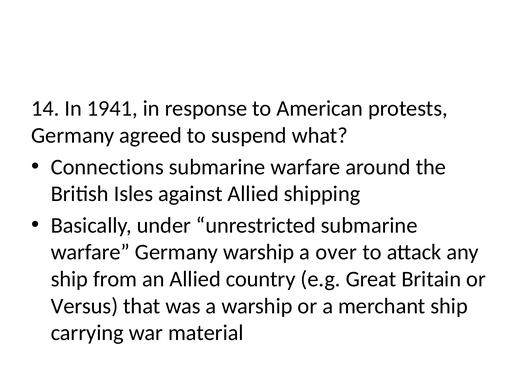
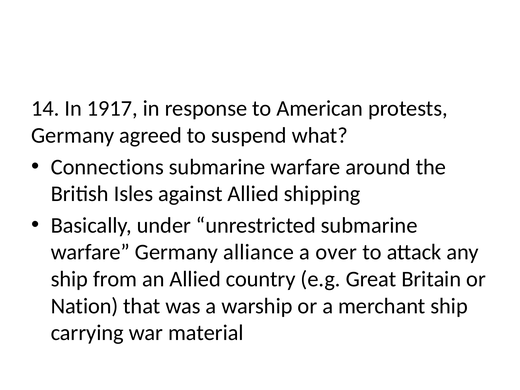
1941: 1941 -> 1917
Germany warship: warship -> alliance
Versus: Versus -> Nation
